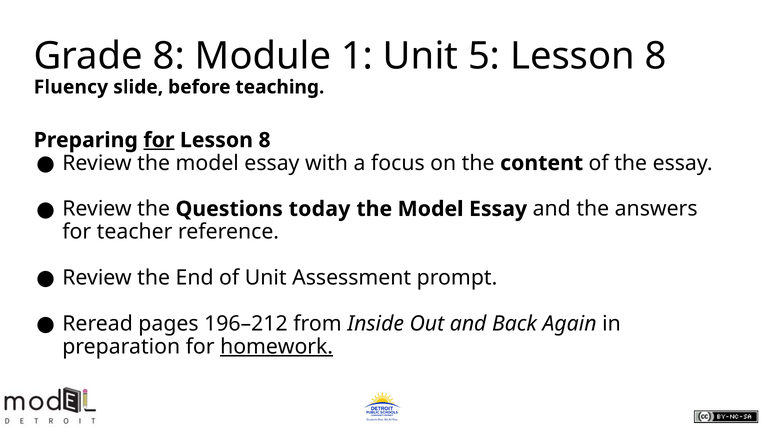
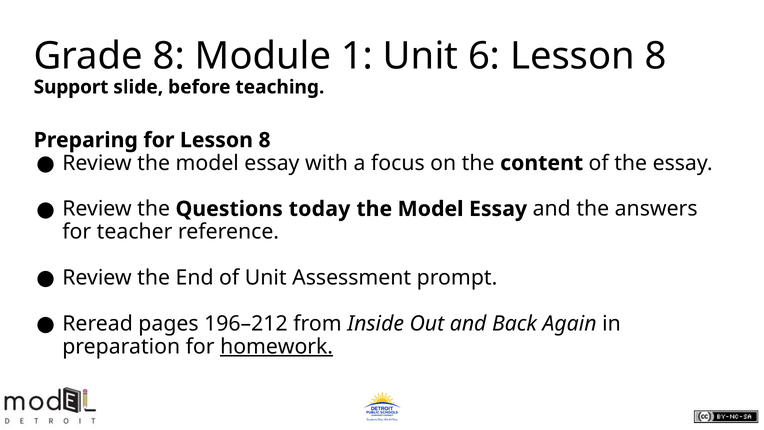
5: 5 -> 6
Fluency: Fluency -> Support
for at (159, 140) underline: present -> none
